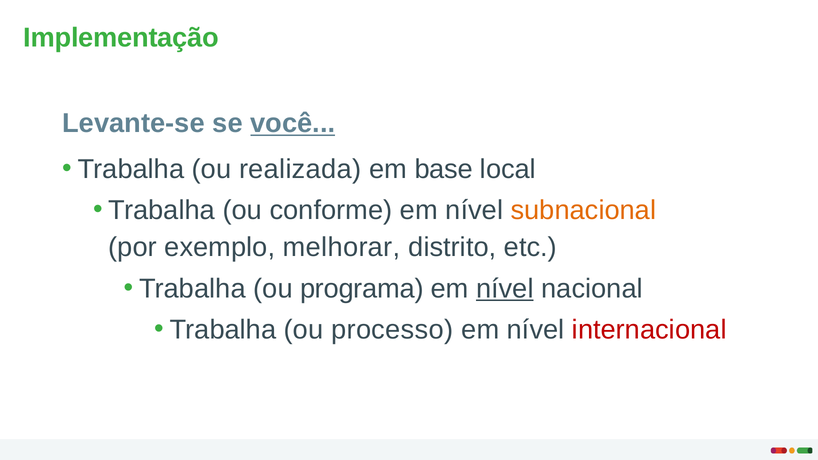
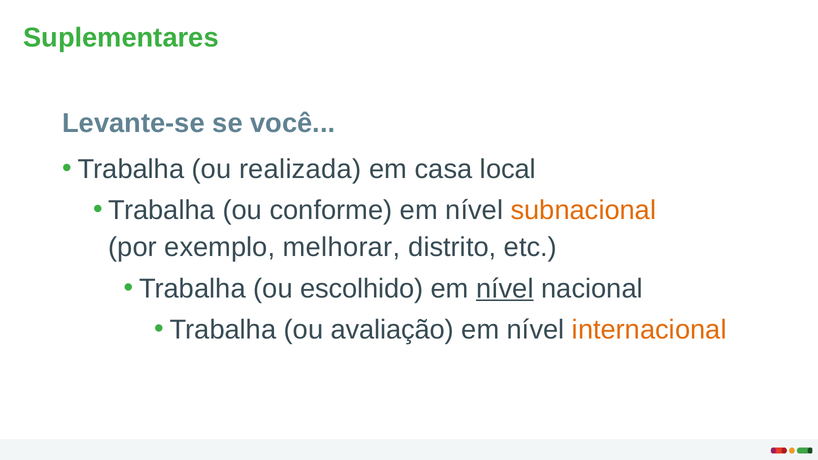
Implementação: Implementação -> Suplementares
você underline: present -> none
base: base -> casa
programa: programa -> escolhido
processo: processo -> avaliação
internacional colour: red -> orange
